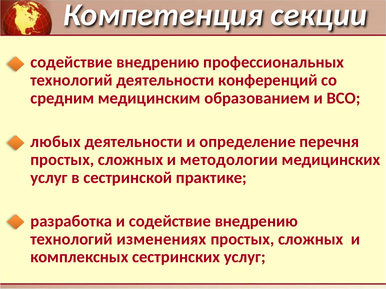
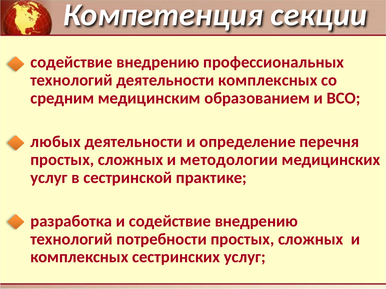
деятельности конференций: конференций -> комплексных
изменениях: изменениях -> потребности
